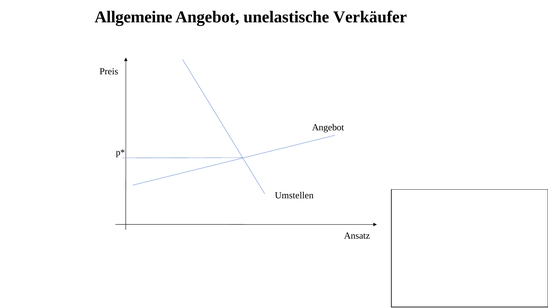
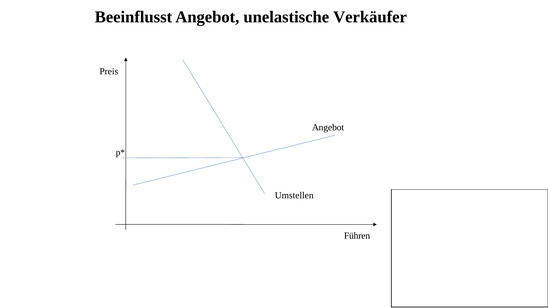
Allgemeine: Allgemeine -> Beeinflusst
Ansatz: Ansatz -> Führen
